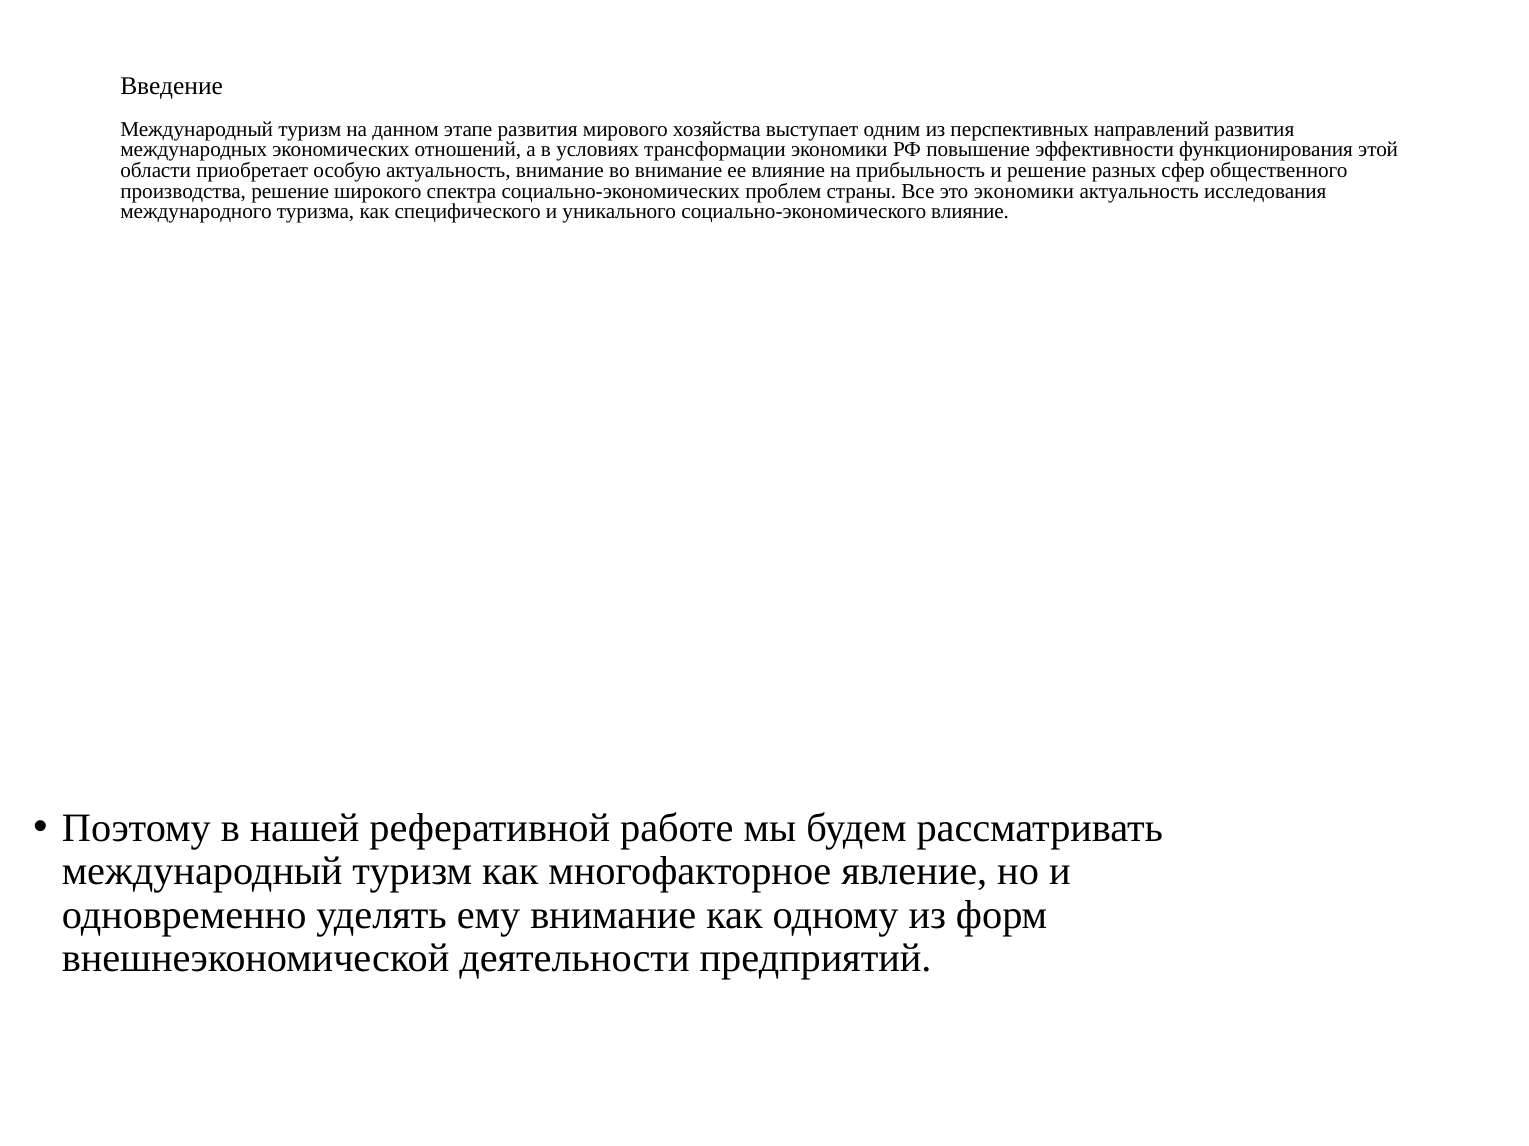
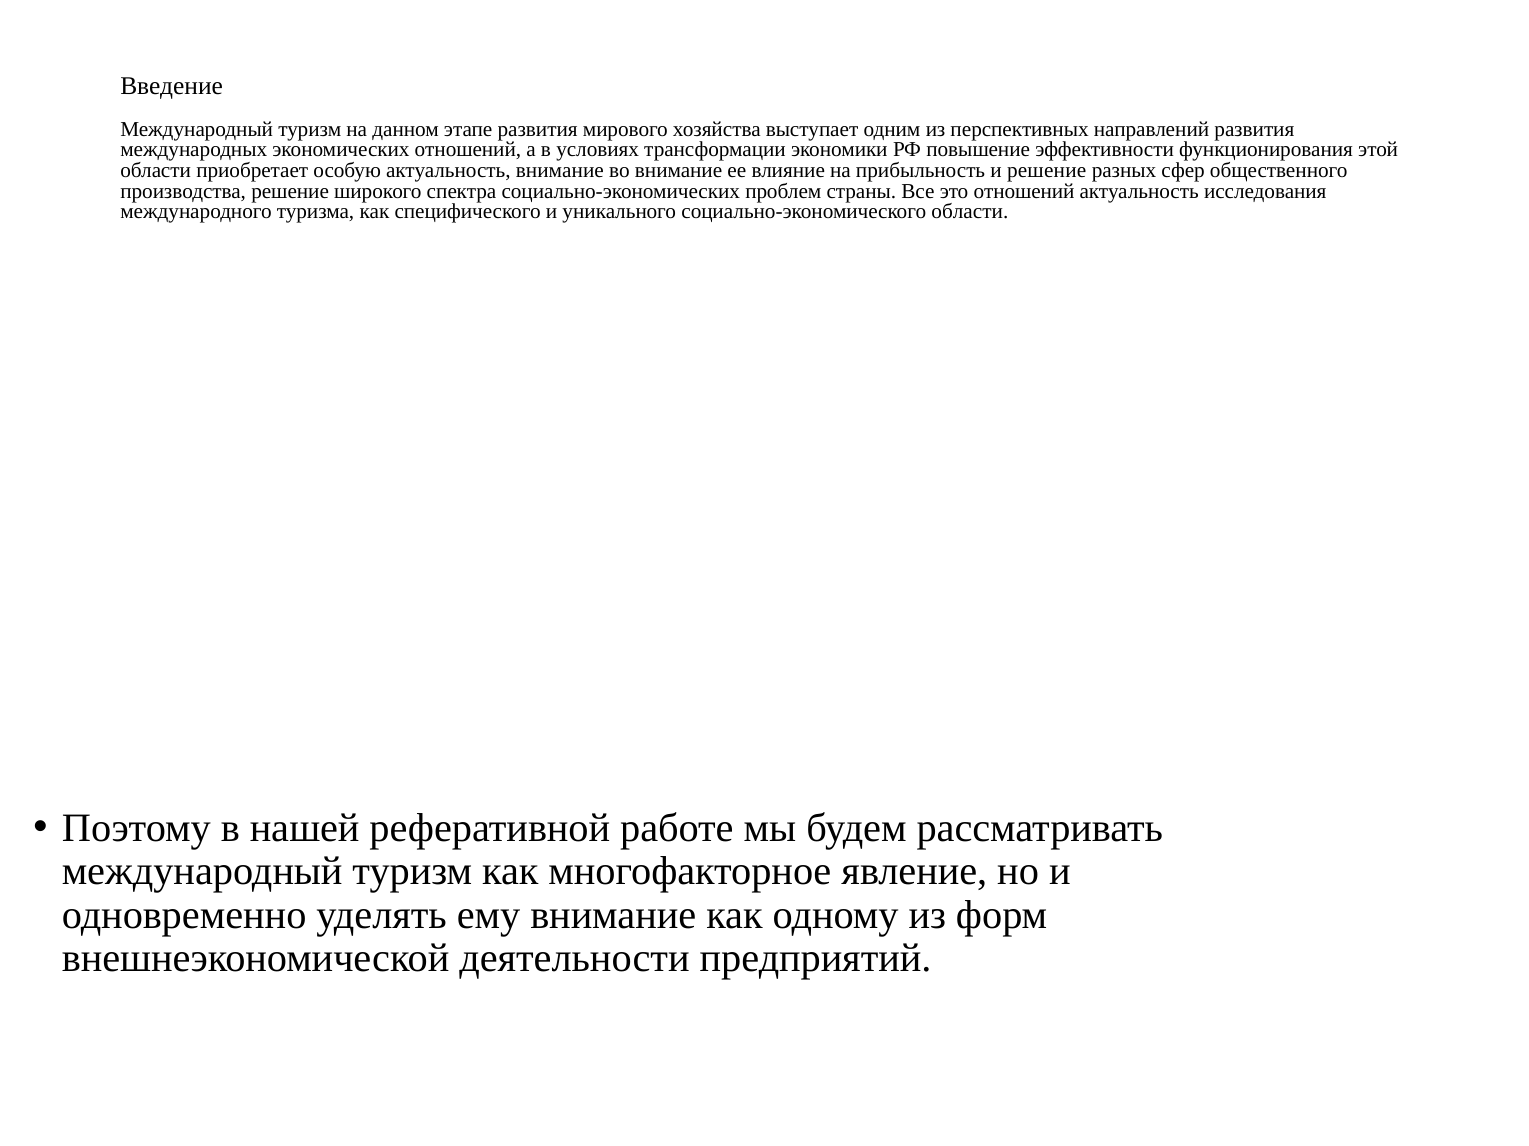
это экономики: экономики -> отношений
социально-экономического влияние: влияние -> области
